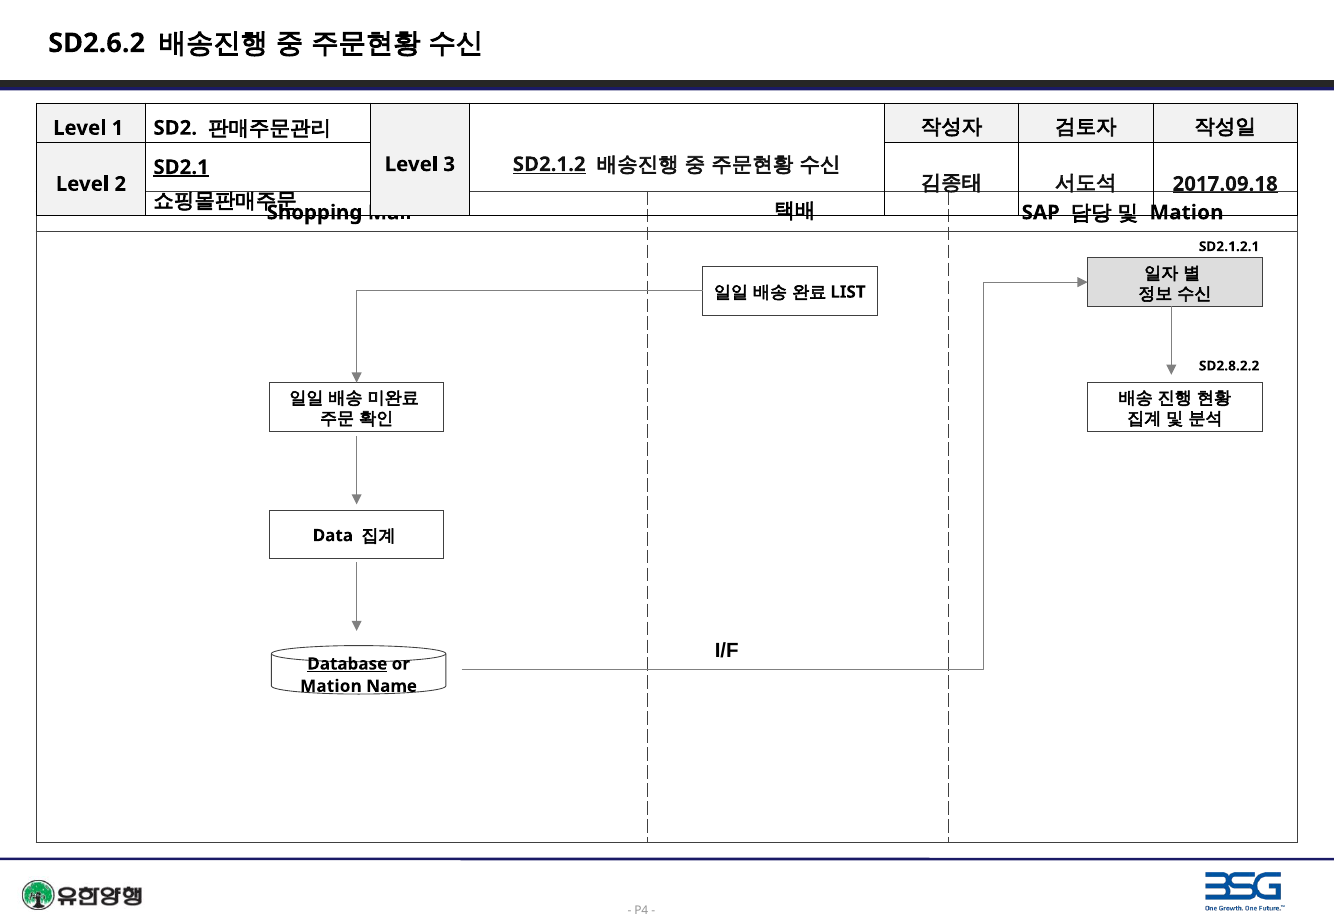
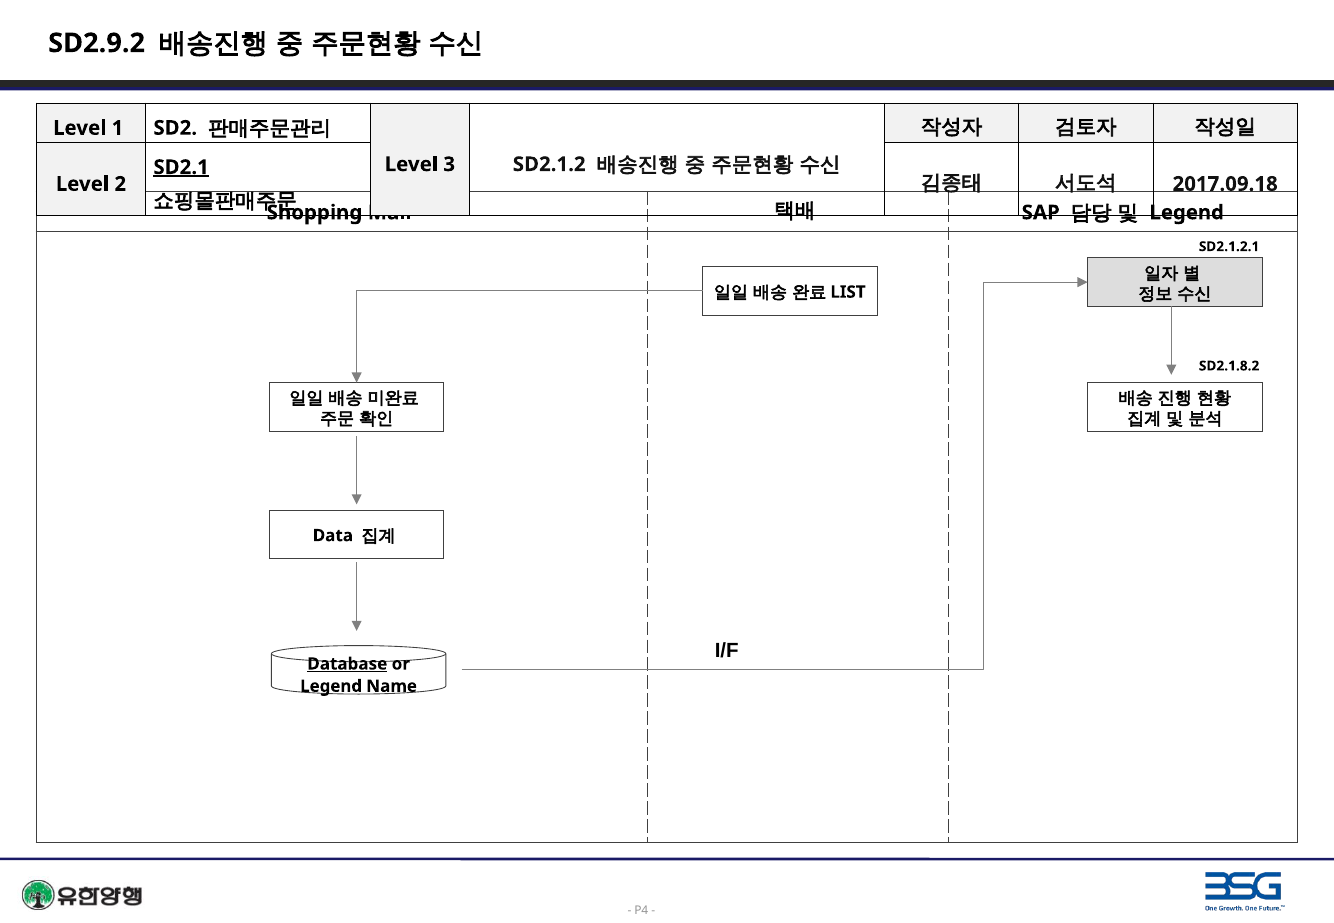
SD2.6.2: SD2.6.2 -> SD2.9.2
SD2.1.2 underline: present -> none
2017.09.18 underline: present -> none
Mation at (1187, 213): Mation -> Legend
SD2.8.2.2: SD2.8.2.2 -> SD2.1.8.2
Mation at (331, 687): Mation -> Legend
